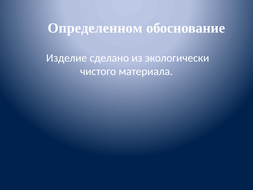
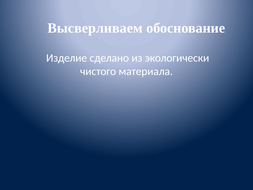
Определенном: Определенном -> Высверливаем
